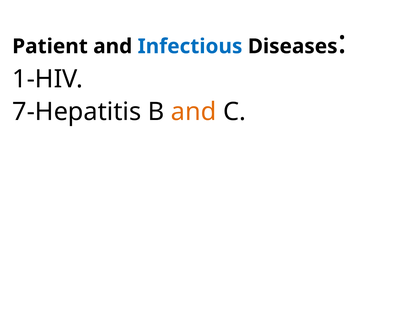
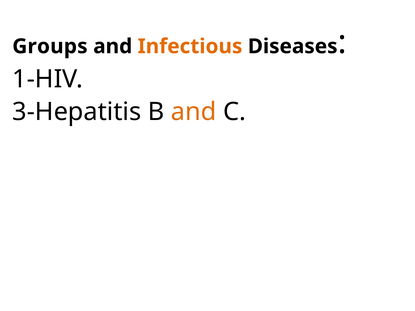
Patient: Patient -> Groups
Infectious colour: blue -> orange
7-Hepatitis: 7-Hepatitis -> 3-Hepatitis
